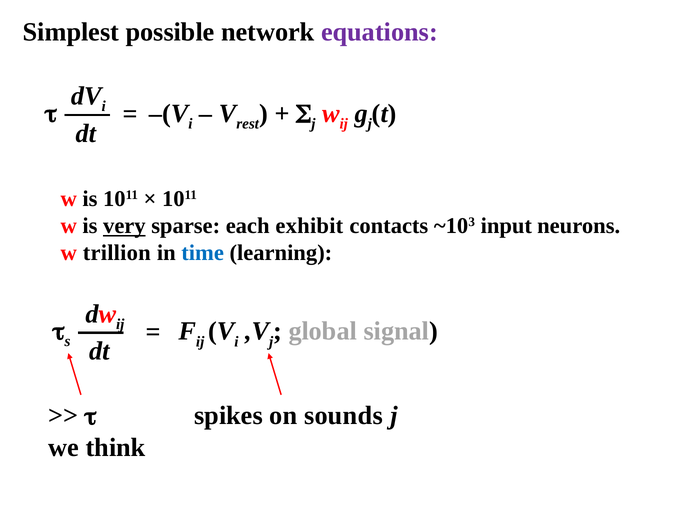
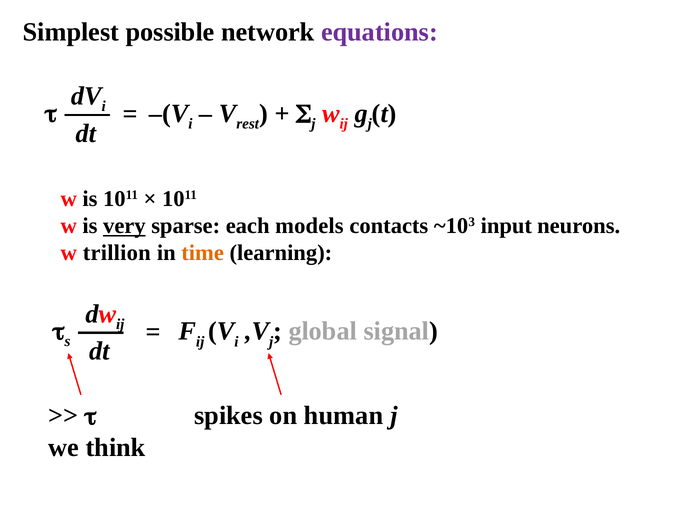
exhibit: exhibit -> models
time colour: blue -> orange
sounds: sounds -> human
